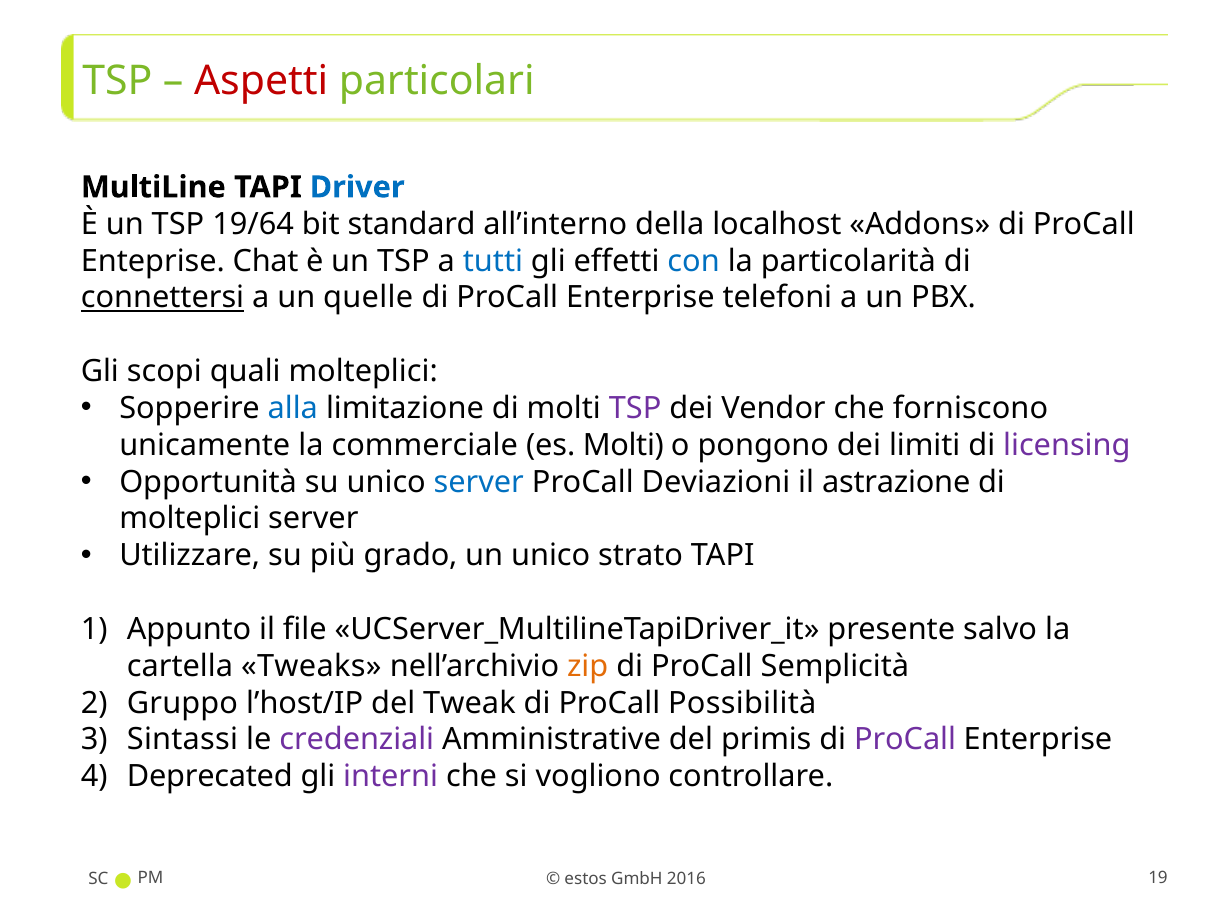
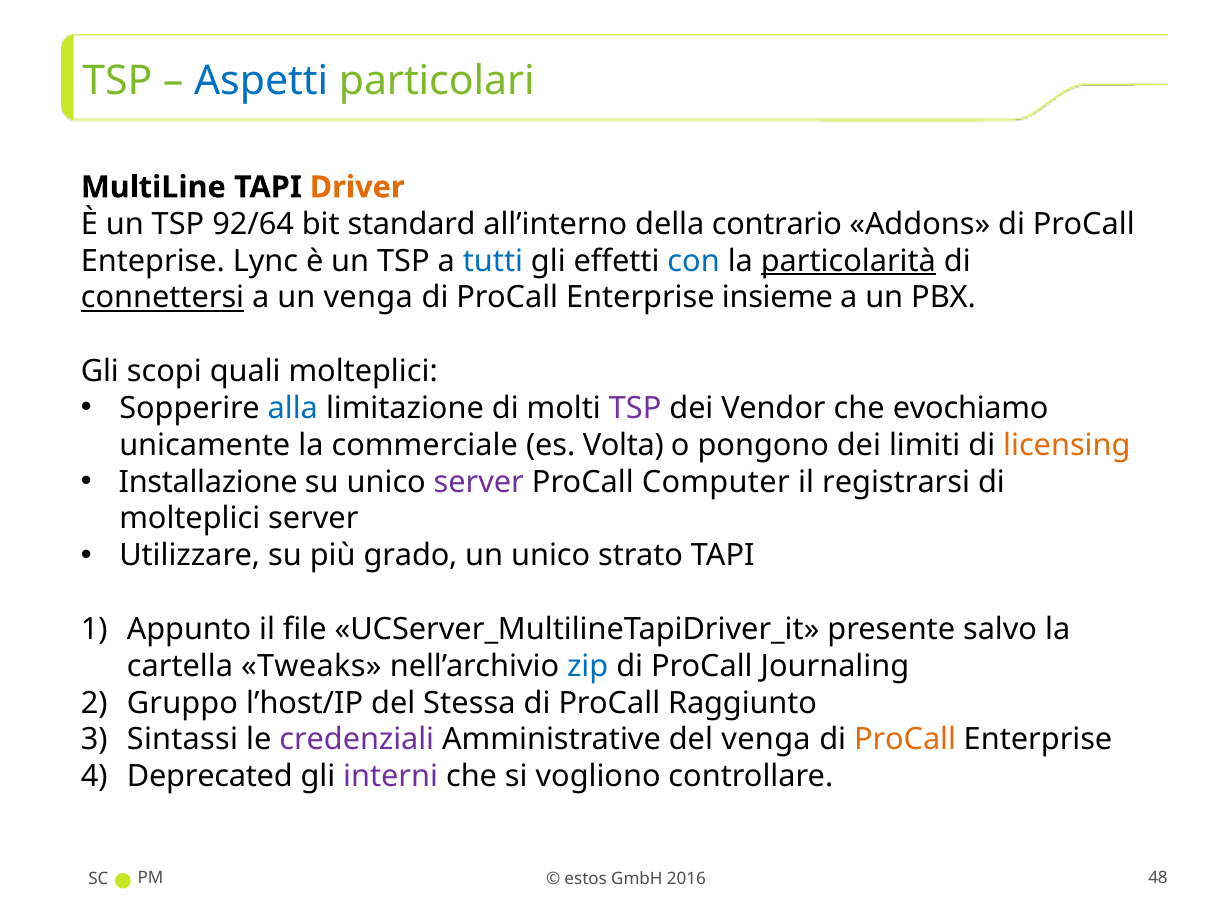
Aspetti colour: red -> blue
Driver colour: blue -> orange
19/64: 19/64 -> 92/64
localhost: localhost -> contrario
Chat: Chat -> Lync
particolarità underline: none -> present
un quelle: quelle -> venga
telefoni: telefoni -> insieme
forniscono: forniscono -> evochiamo
es Molti: Molti -> Volta
licensing colour: purple -> orange
Opportunità: Opportunità -> Installazione
server at (479, 482) colour: blue -> purple
Deviazioni: Deviazioni -> Computer
astrazione: astrazione -> registrarsi
zip colour: orange -> blue
Semplicità: Semplicità -> Journaling
Tweak: Tweak -> Stessa
Possibilità: Possibilità -> Raggiunto
del primis: primis -> venga
ProCall at (905, 740) colour: purple -> orange
19: 19 -> 48
